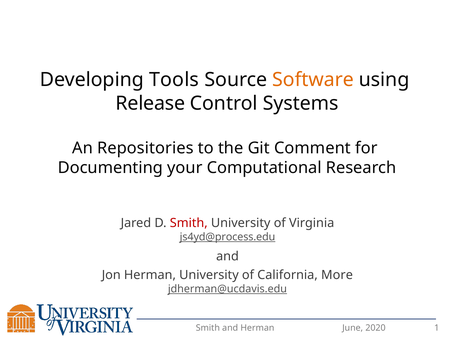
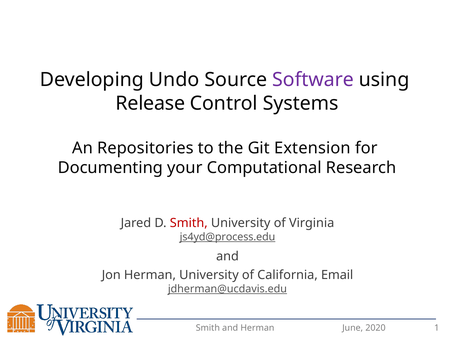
Tools: Tools -> Undo
Software colour: orange -> purple
Comment: Comment -> Extension
More: More -> Email
